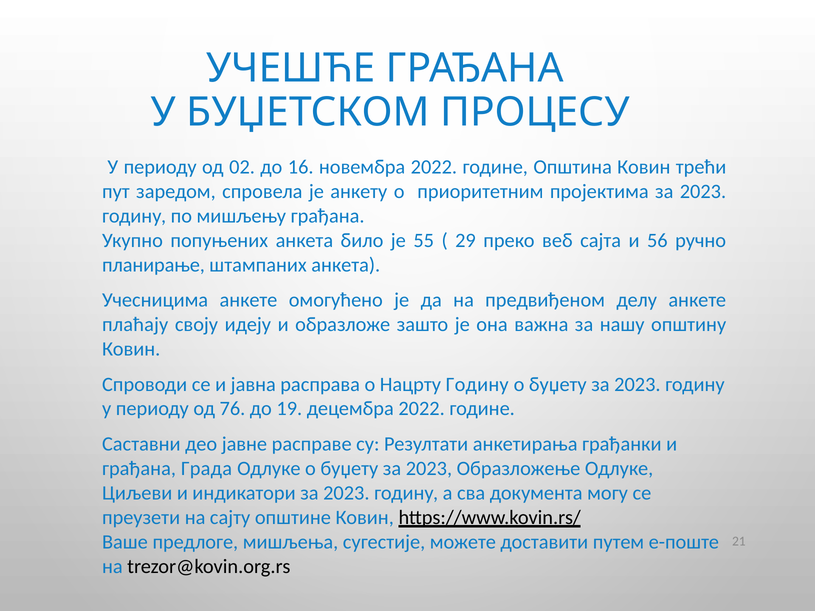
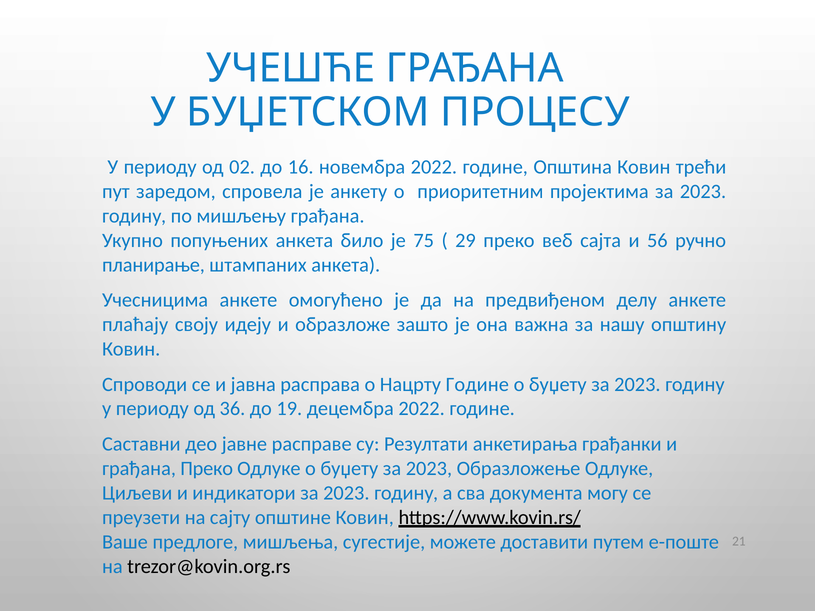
55: 55 -> 75
Нацрту Годину: Годину -> Године
76: 76 -> 36
грађана Града: Града -> Преко
